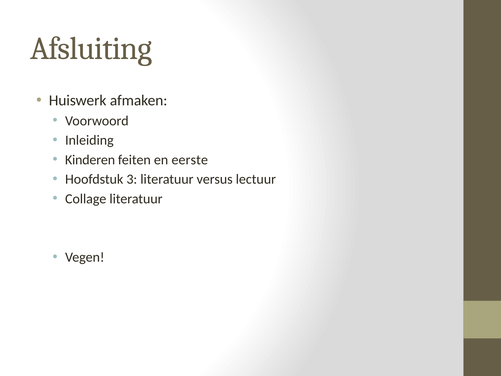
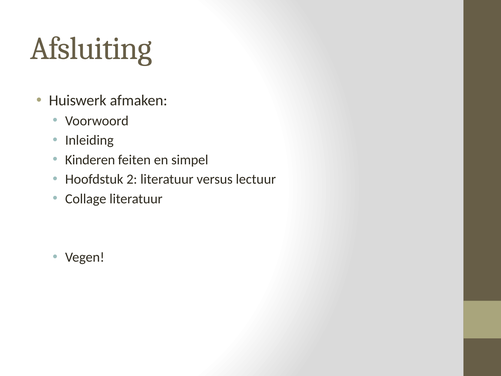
eerste: eerste -> simpel
3: 3 -> 2
